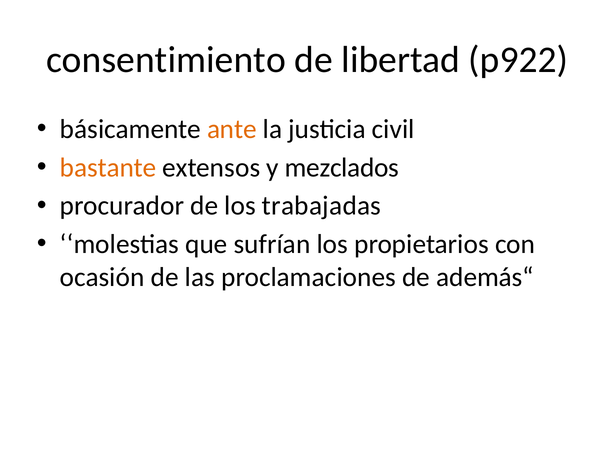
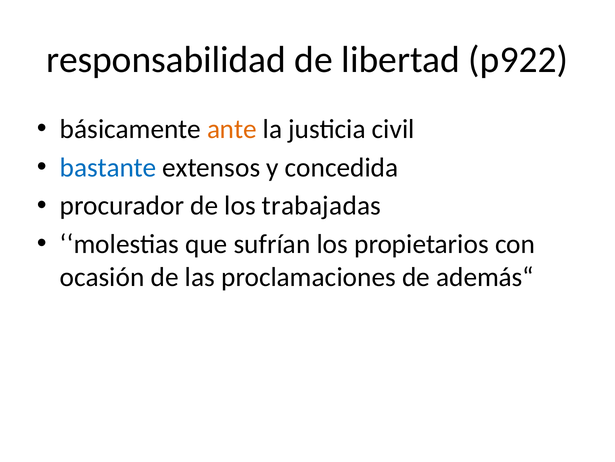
consentimiento: consentimiento -> responsabilidad
bastante colour: orange -> blue
mezclados: mezclados -> concedida
